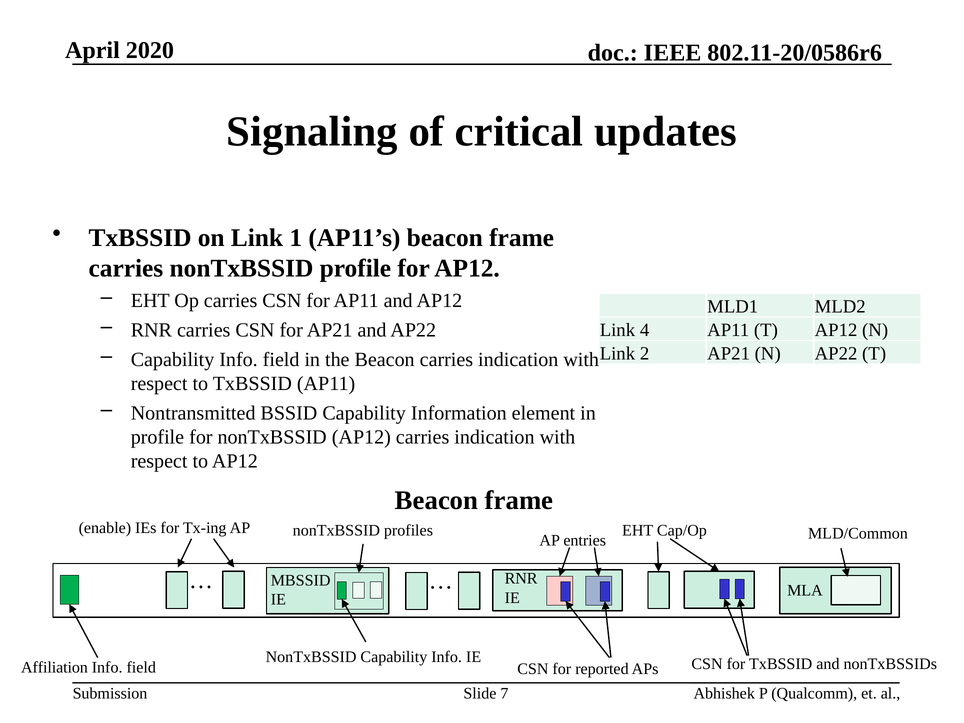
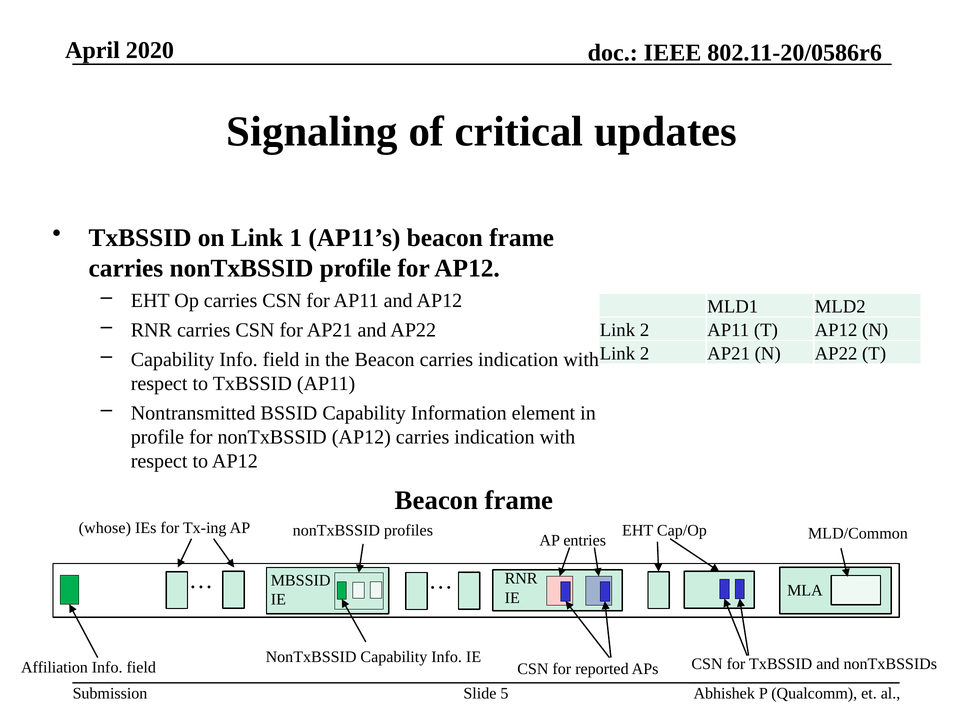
4 at (645, 330): 4 -> 2
enable: enable -> whose
7: 7 -> 5
